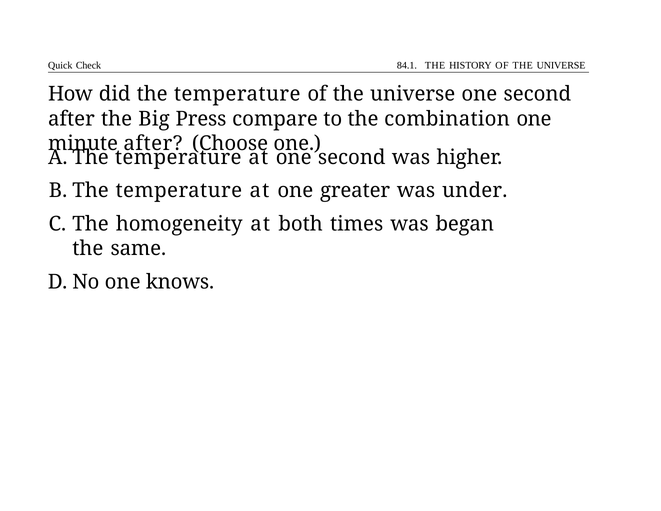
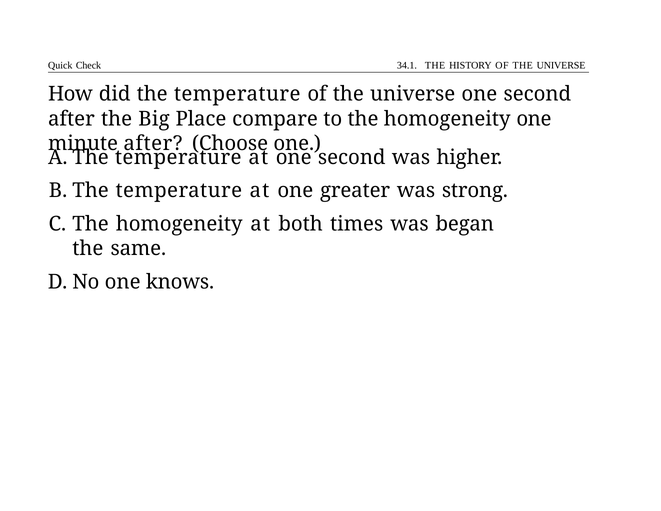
84.1: 84.1 -> 34.1
Press: Press -> Place
to the combination: combination -> homogeneity
under: under -> strong
